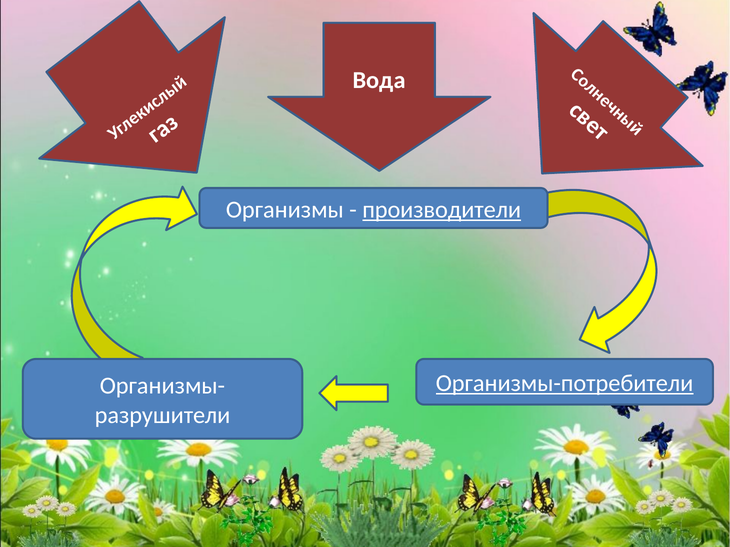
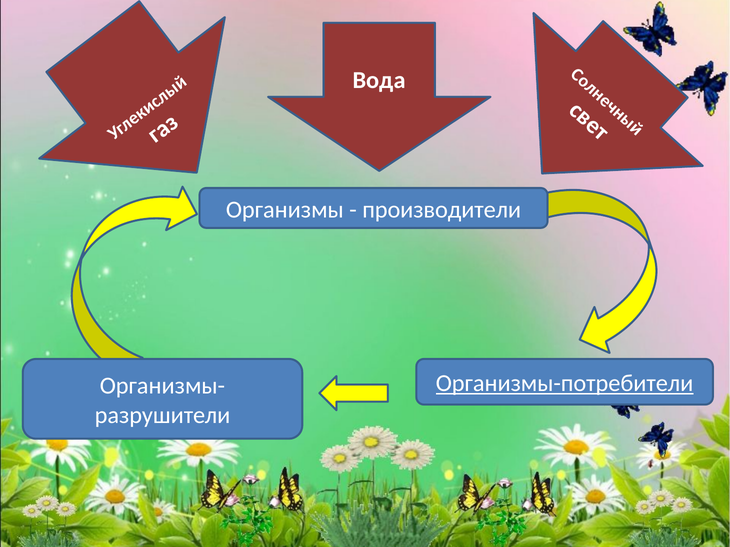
производители underline: present -> none
